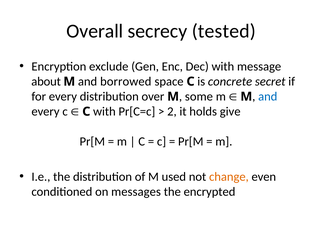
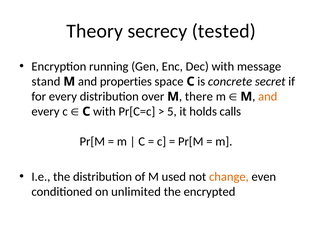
Overall: Overall -> Theory
exclude: exclude -> running
about: about -> stand
borrowed: borrowed -> properties
some: some -> there
and at (268, 97) colour: blue -> orange
2: 2 -> 5
give: give -> calls
messages: messages -> unlimited
